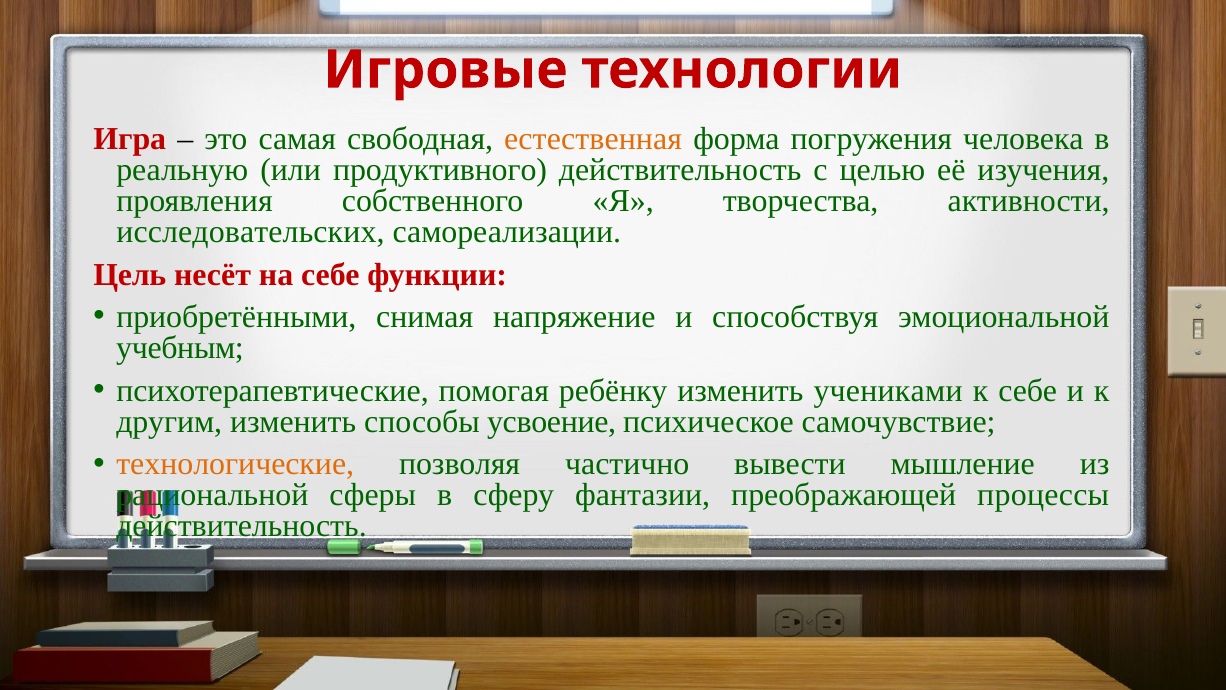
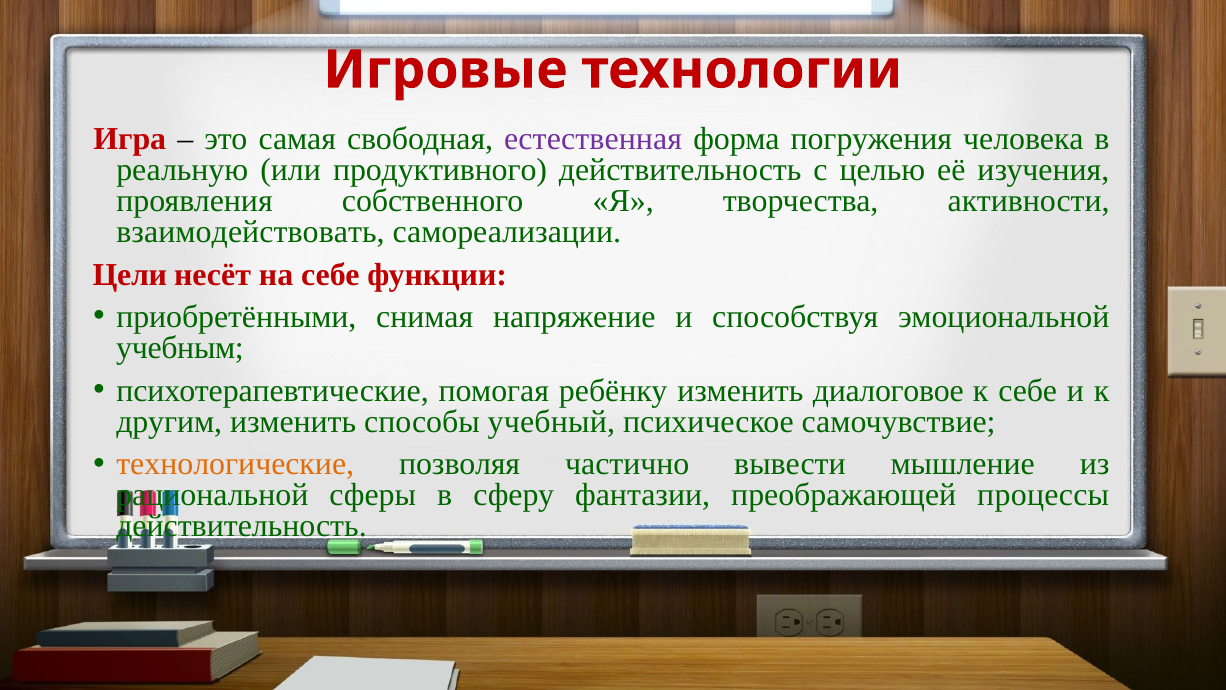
естественная colour: orange -> purple
исследовательских: исследовательских -> взаимодействовать
Цель: Цель -> Цели
учениками: учениками -> диалоговое
усвоение: усвоение -> учебный
